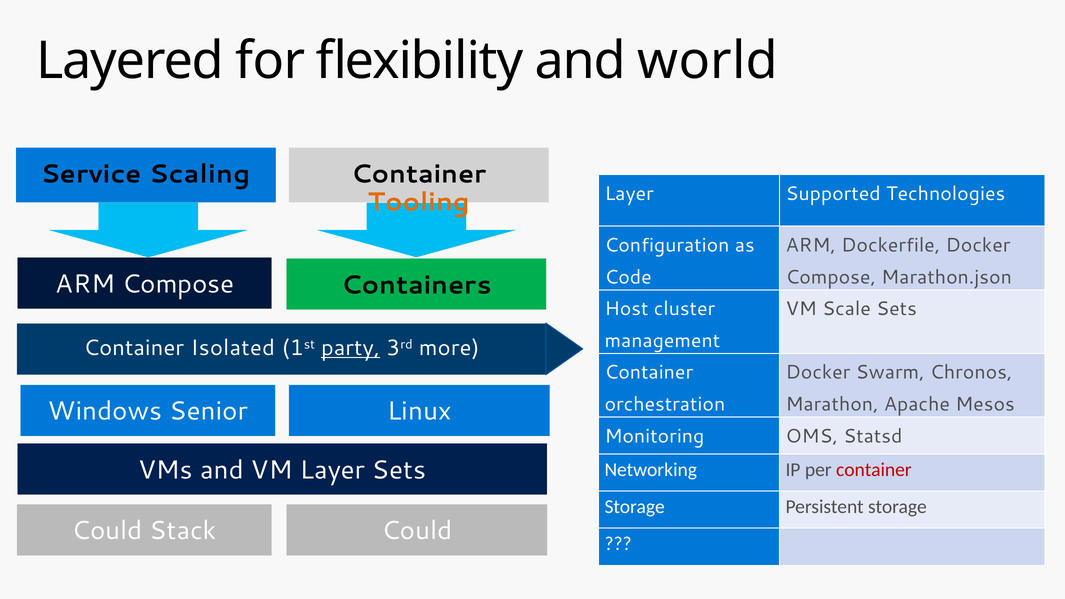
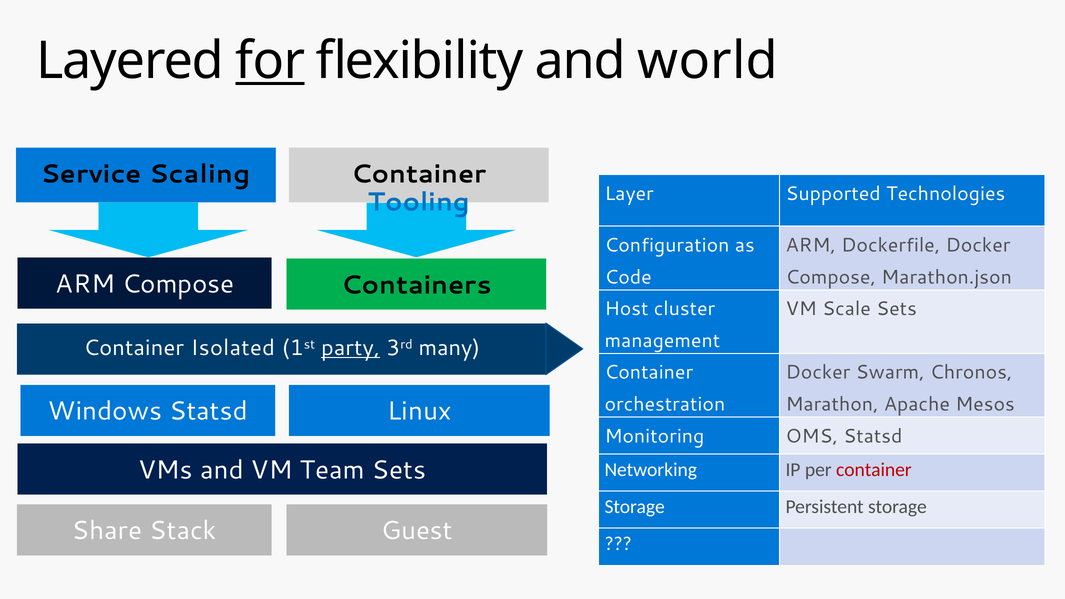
for underline: none -> present
Tooling colour: orange -> blue
more: more -> many
Windows Senior: Senior -> Statsd
VM Layer: Layer -> Team
Could at (107, 531): Could -> Share
Stack Could: Could -> Guest
